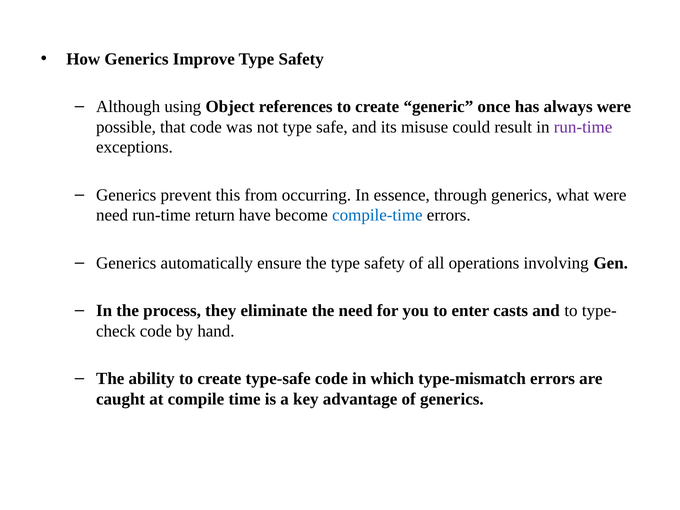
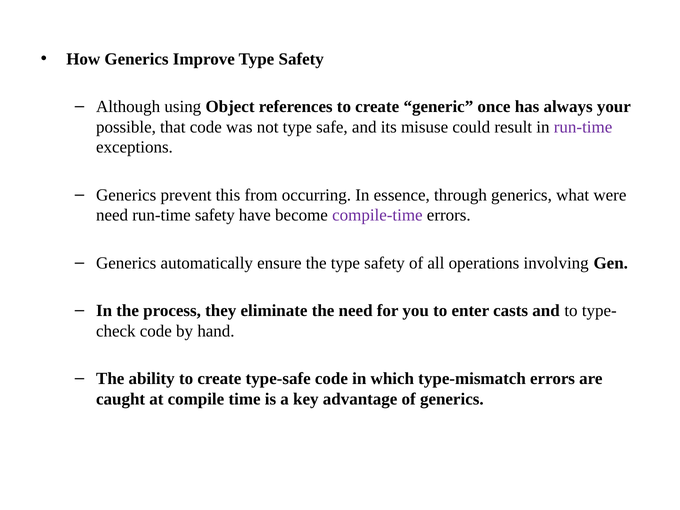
always were: were -> your
run-time return: return -> safety
compile-time colour: blue -> purple
